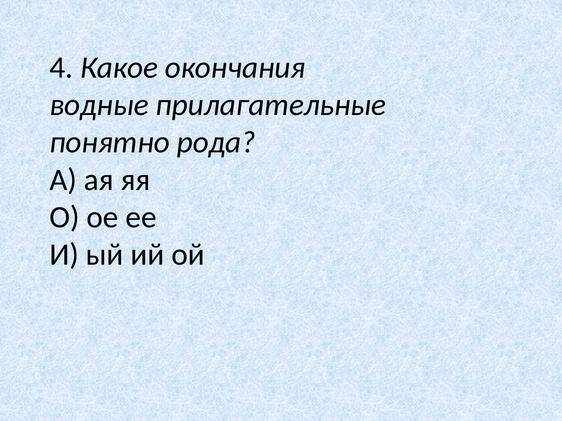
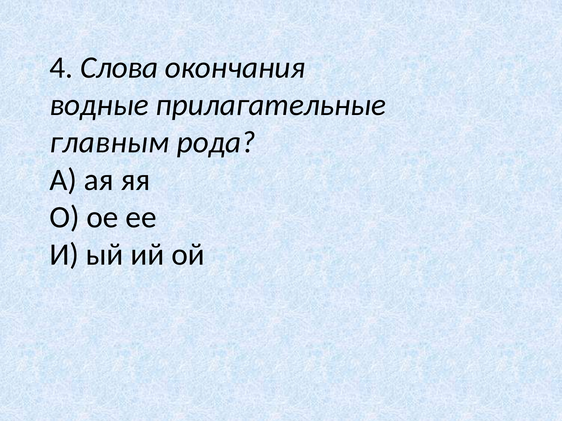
Какое: Какое -> Слова
понятно: понятно -> главным
